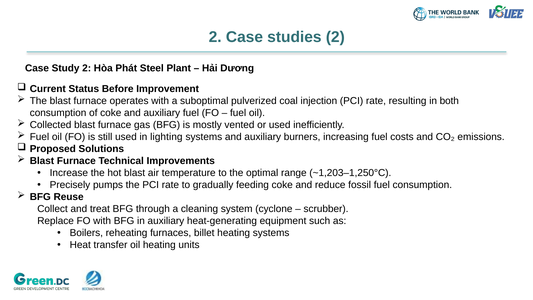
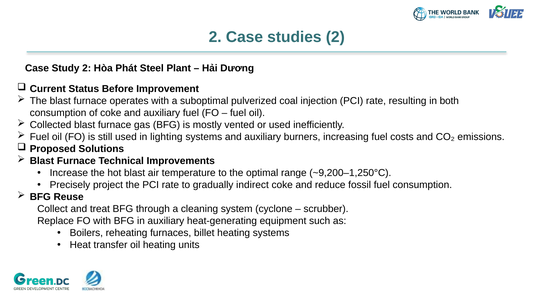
~1,203–1,250°C: ~1,203–1,250°C -> ~9,200–1,250°C
pumps: pumps -> project
feeding: feeding -> indirect
